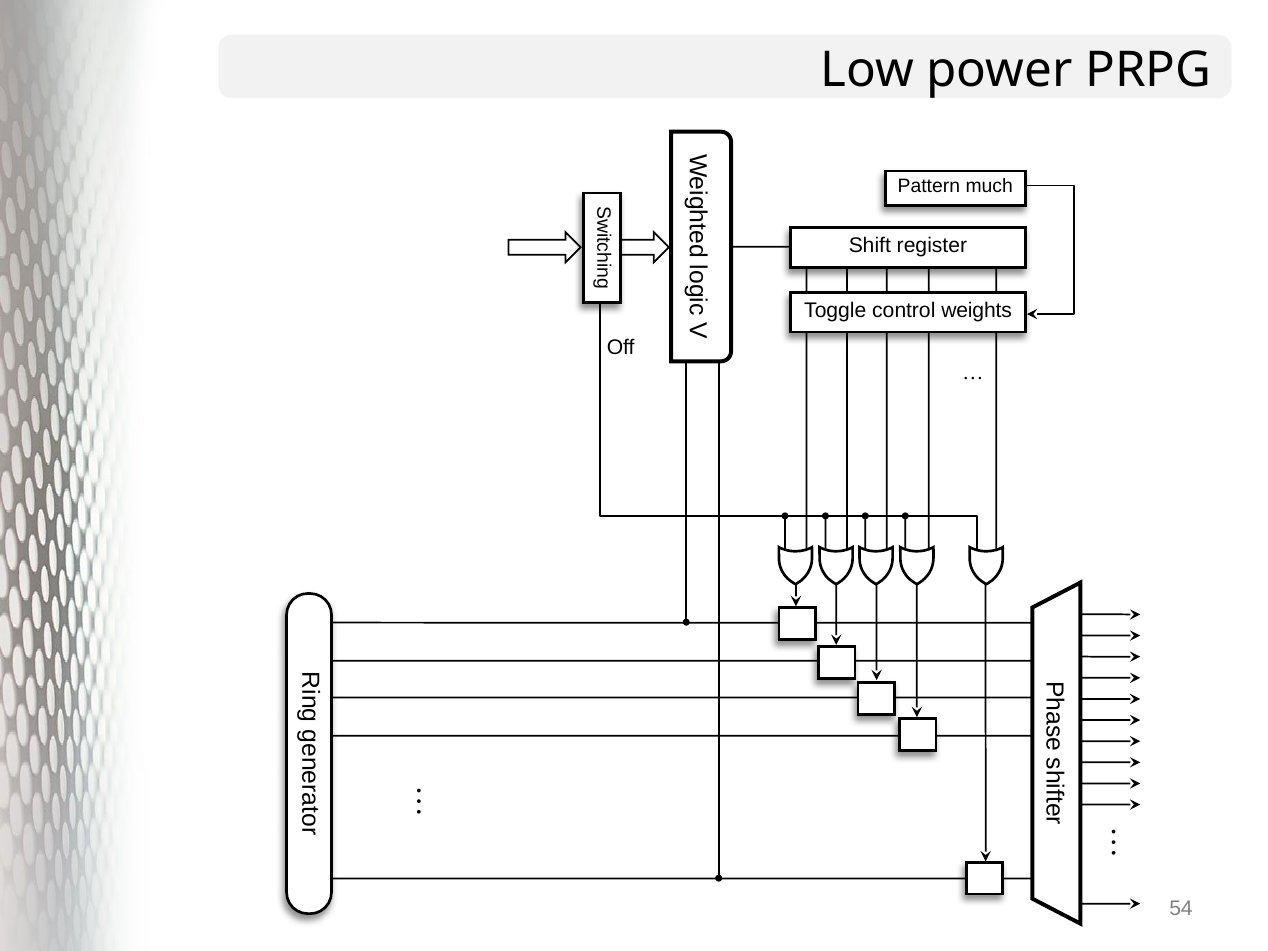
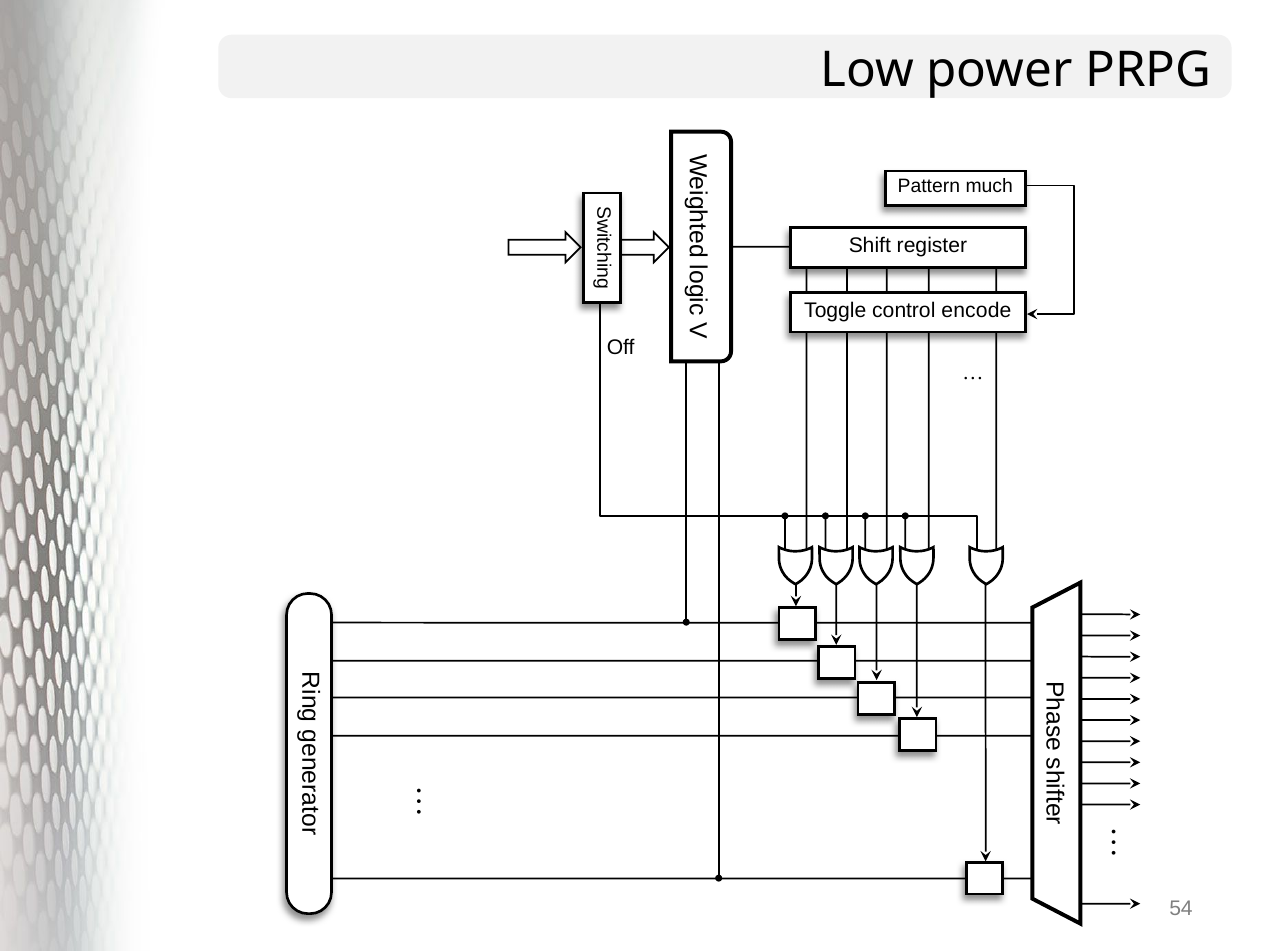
weights: weights -> encode
